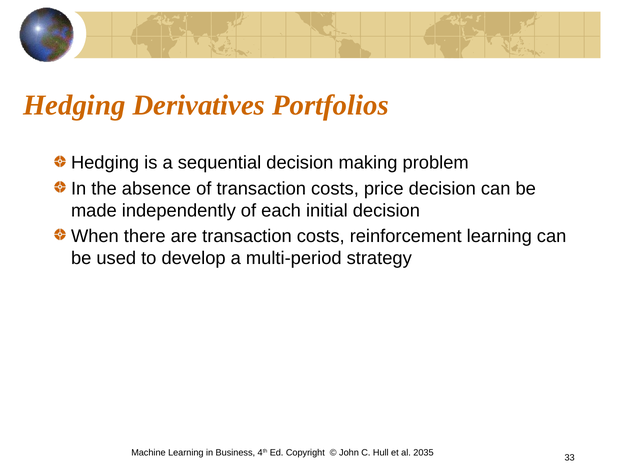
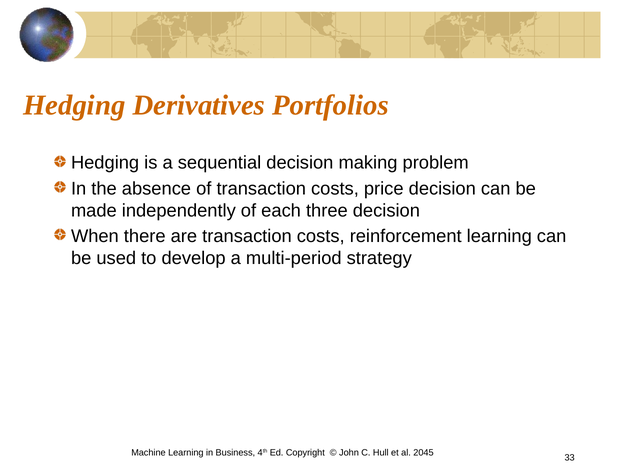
initial: initial -> three
2035: 2035 -> 2045
